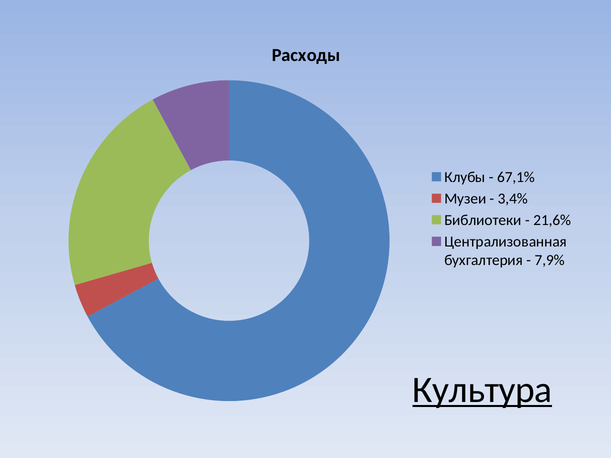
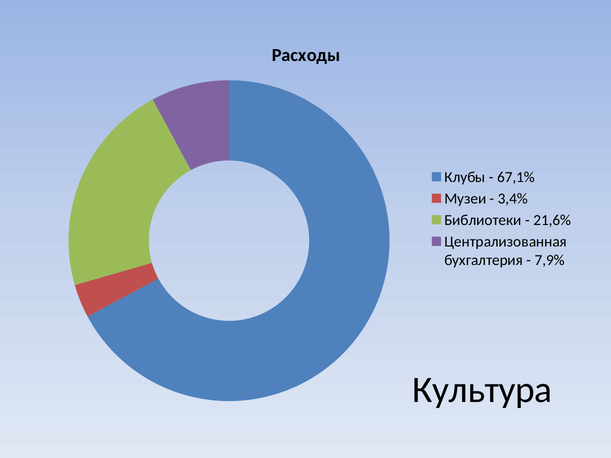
Культура underline: present -> none
